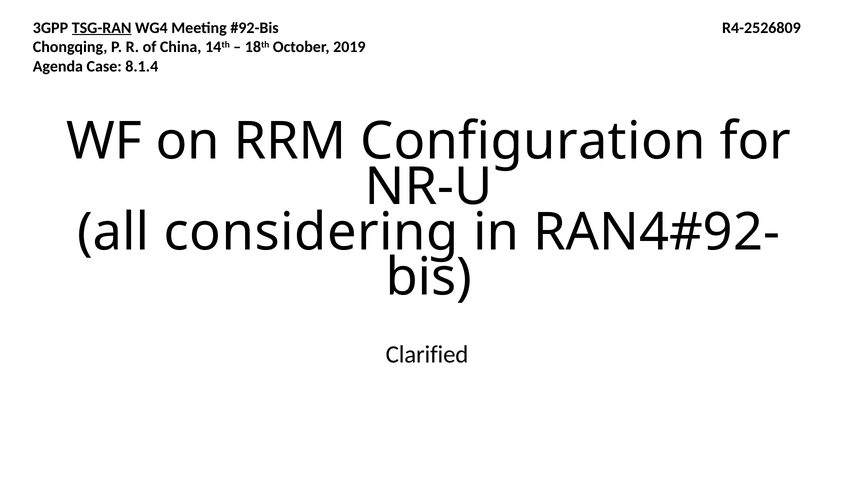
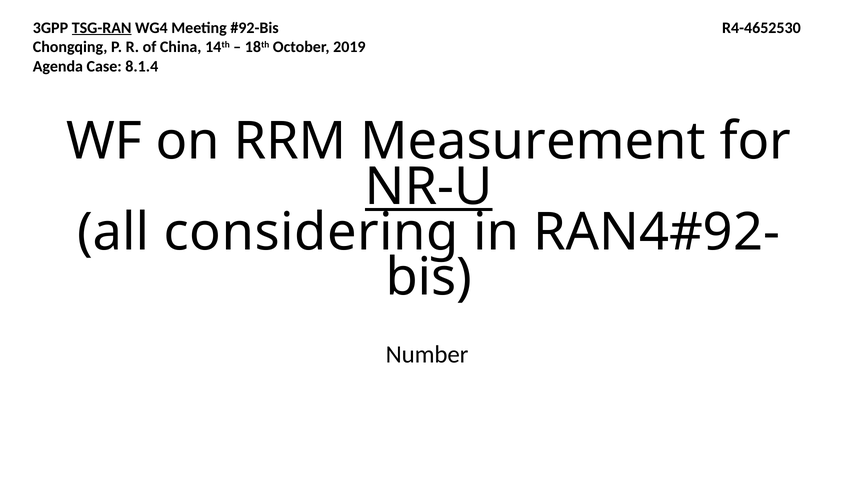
R4-2526809: R4-2526809 -> R4-4652530
Configuration: Configuration -> Measurement
NR-U underline: none -> present
Clarified: Clarified -> Number
